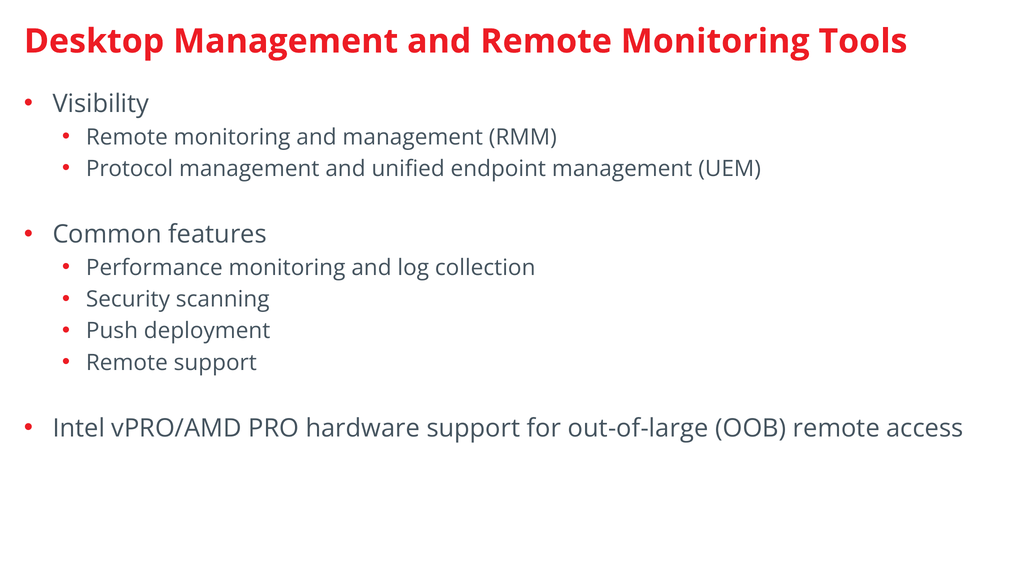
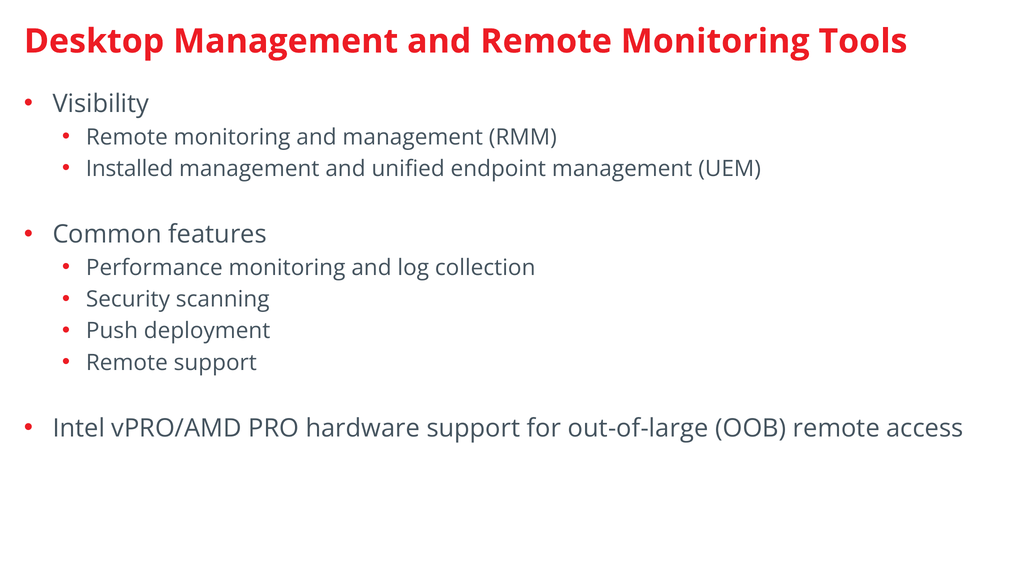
Protocol: Protocol -> Installed
